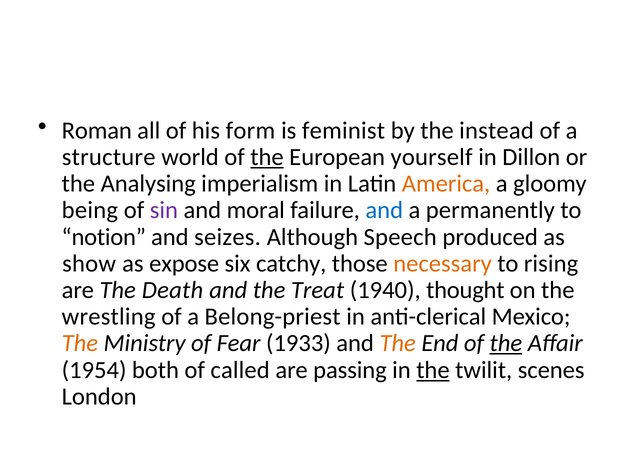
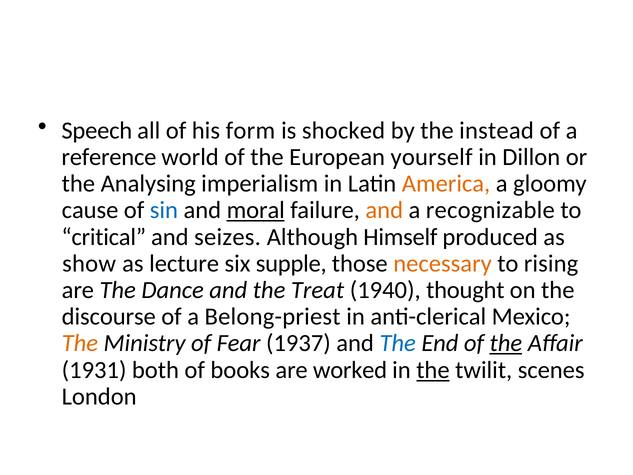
Roman: Roman -> Speech
feminist: feminist -> shocked
structure: structure -> reference
the at (267, 157) underline: present -> none
being: being -> cause
sin colour: purple -> blue
moral underline: none -> present
and at (384, 210) colour: blue -> orange
permanently: permanently -> recognizable
notion: notion -> critical
Speech: Speech -> Himself
expose: expose -> lecture
catchy: catchy -> supple
Death: Death -> Dance
wrestling: wrestling -> discourse
1933: 1933 -> 1937
The at (398, 343) colour: orange -> blue
1954: 1954 -> 1931
called: called -> books
passing: passing -> worked
